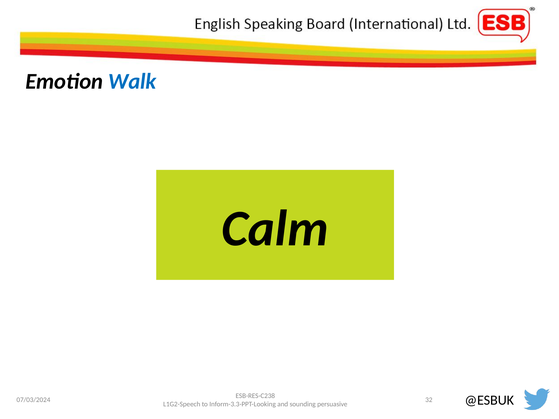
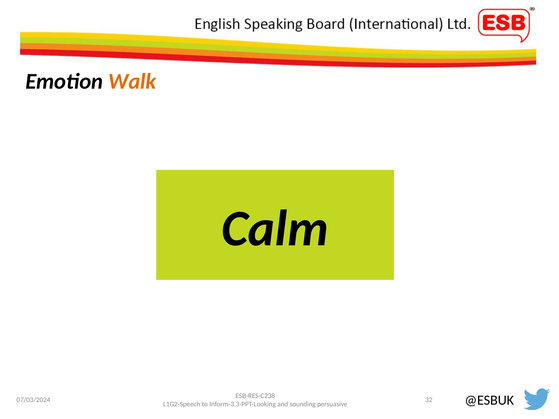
Walk colour: blue -> orange
